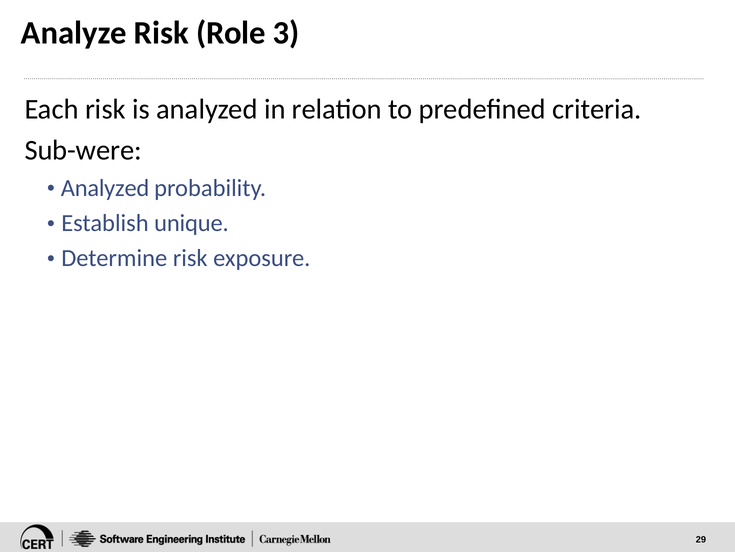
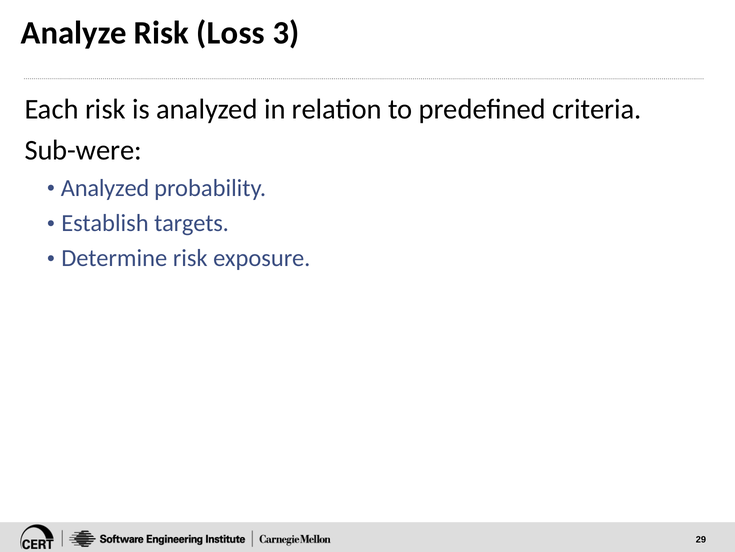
Role: Role -> Loss
unique: unique -> targets
